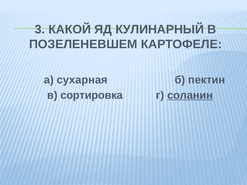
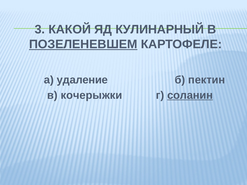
ПОЗЕЛЕНЕВШЕМ underline: none -> present
сухарная: сухарная -> удаление
сортировка: сортировка -> кочерыжки
